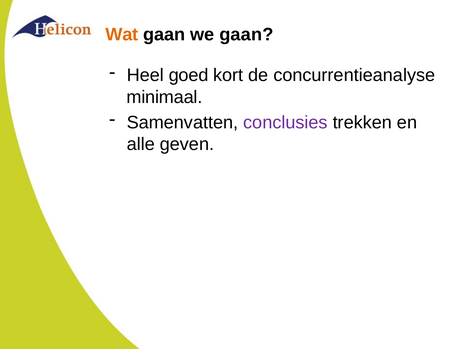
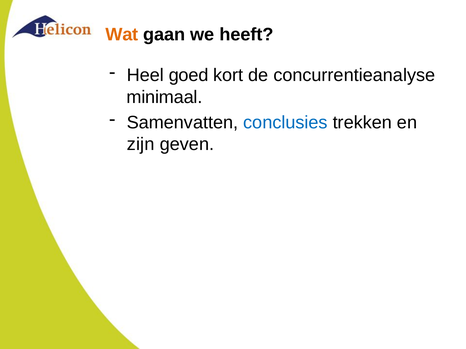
we gaan: gaan -> heeft
conclusies colour: purple -> blue
alle: alle -> zijn
